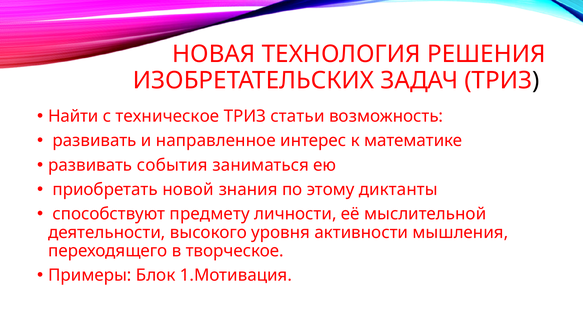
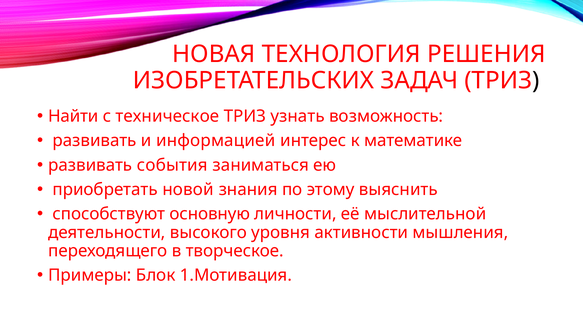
статьи: статьи -> узнать
направленное: направленное -> информацией
диктанты: диктанты -> выяснить
предмету: предмету -> основную
